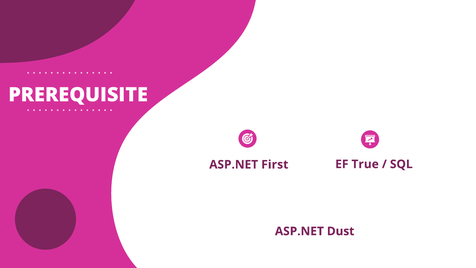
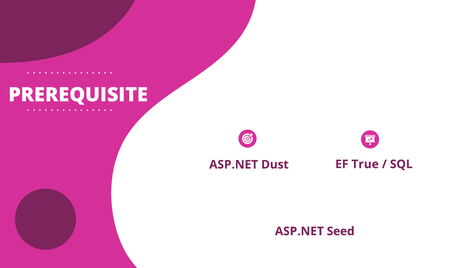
First: First -> Dust
Dust: Dust -> Seed
